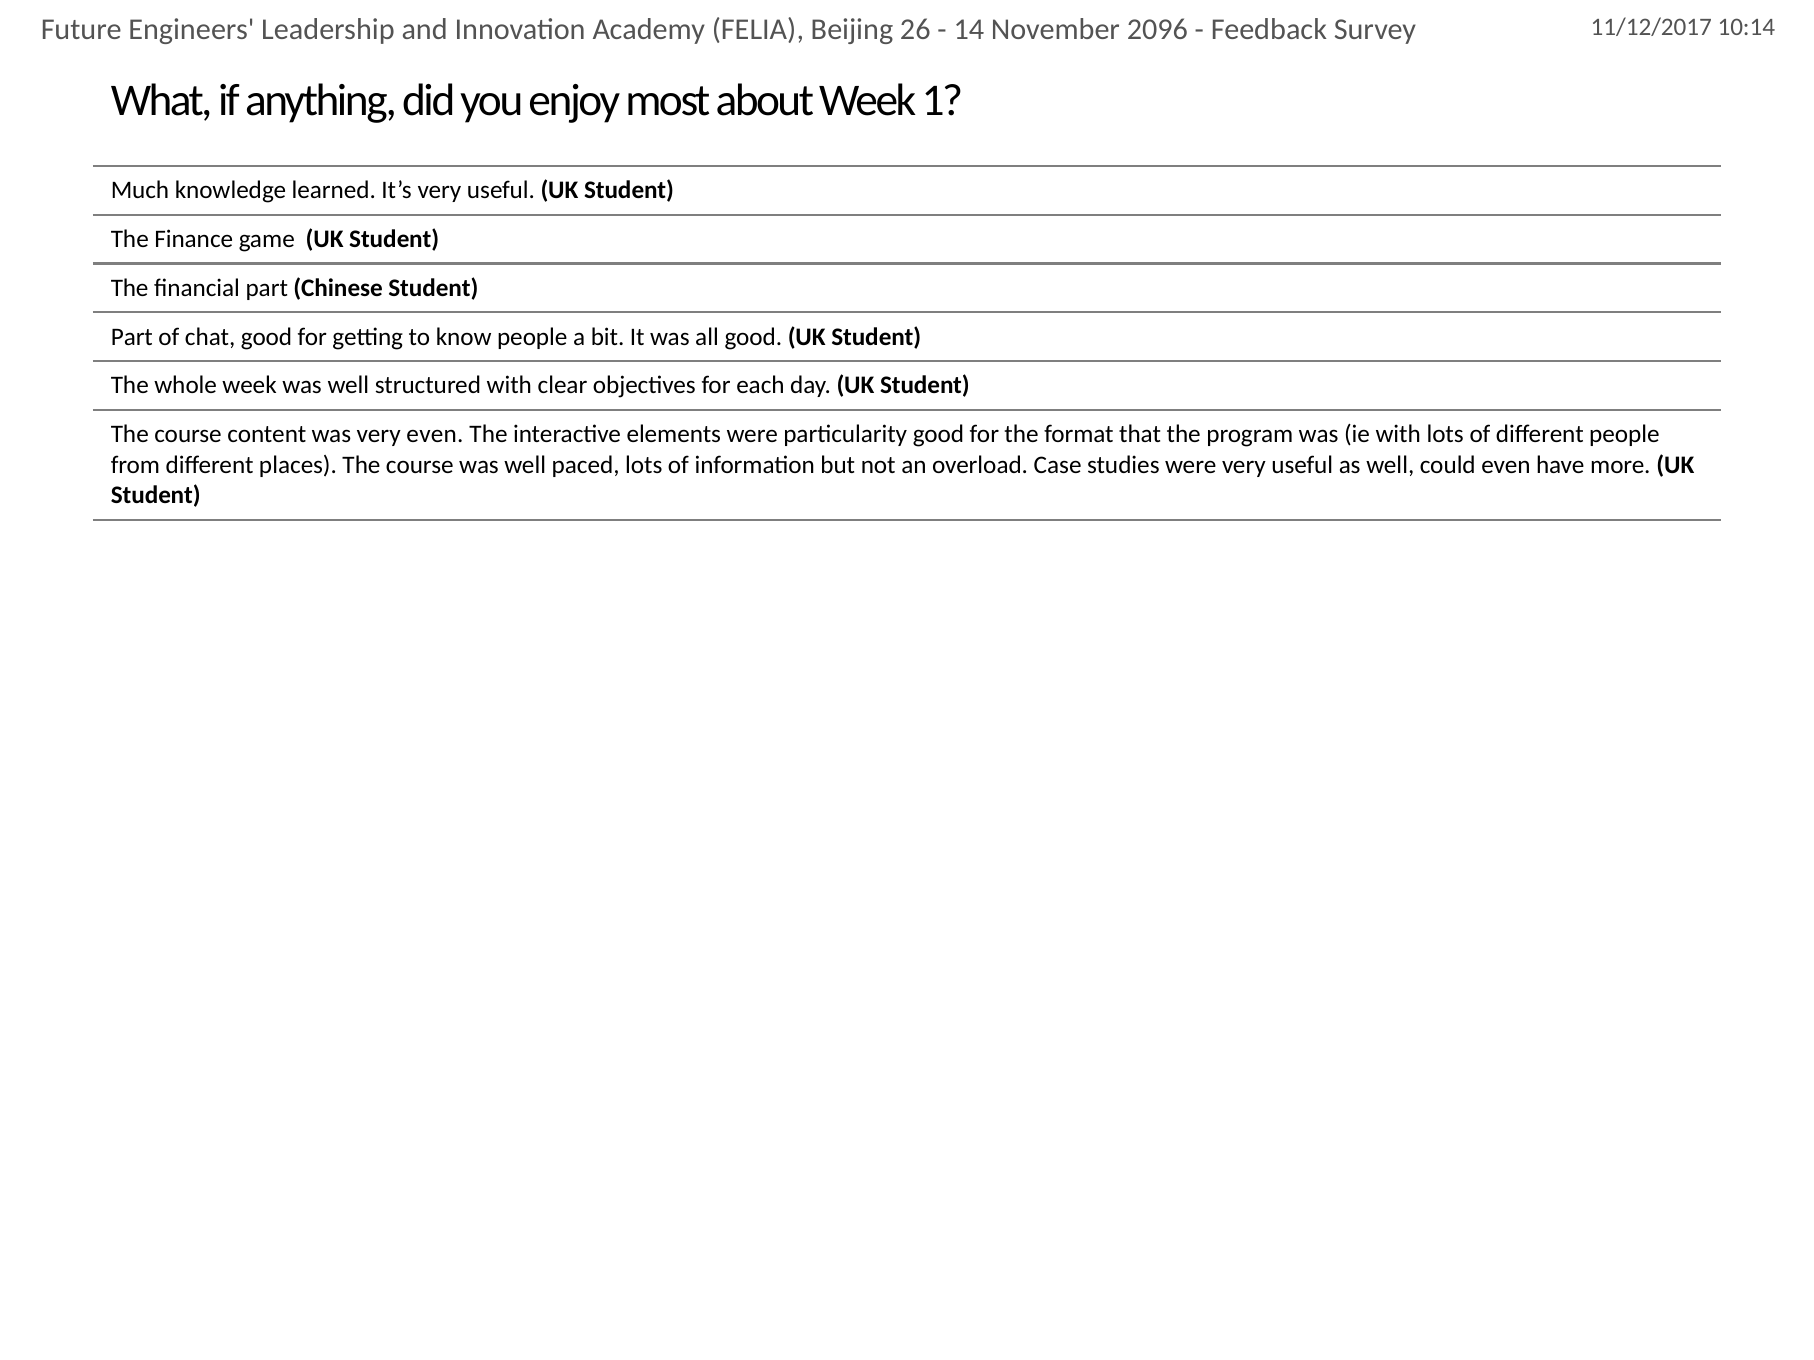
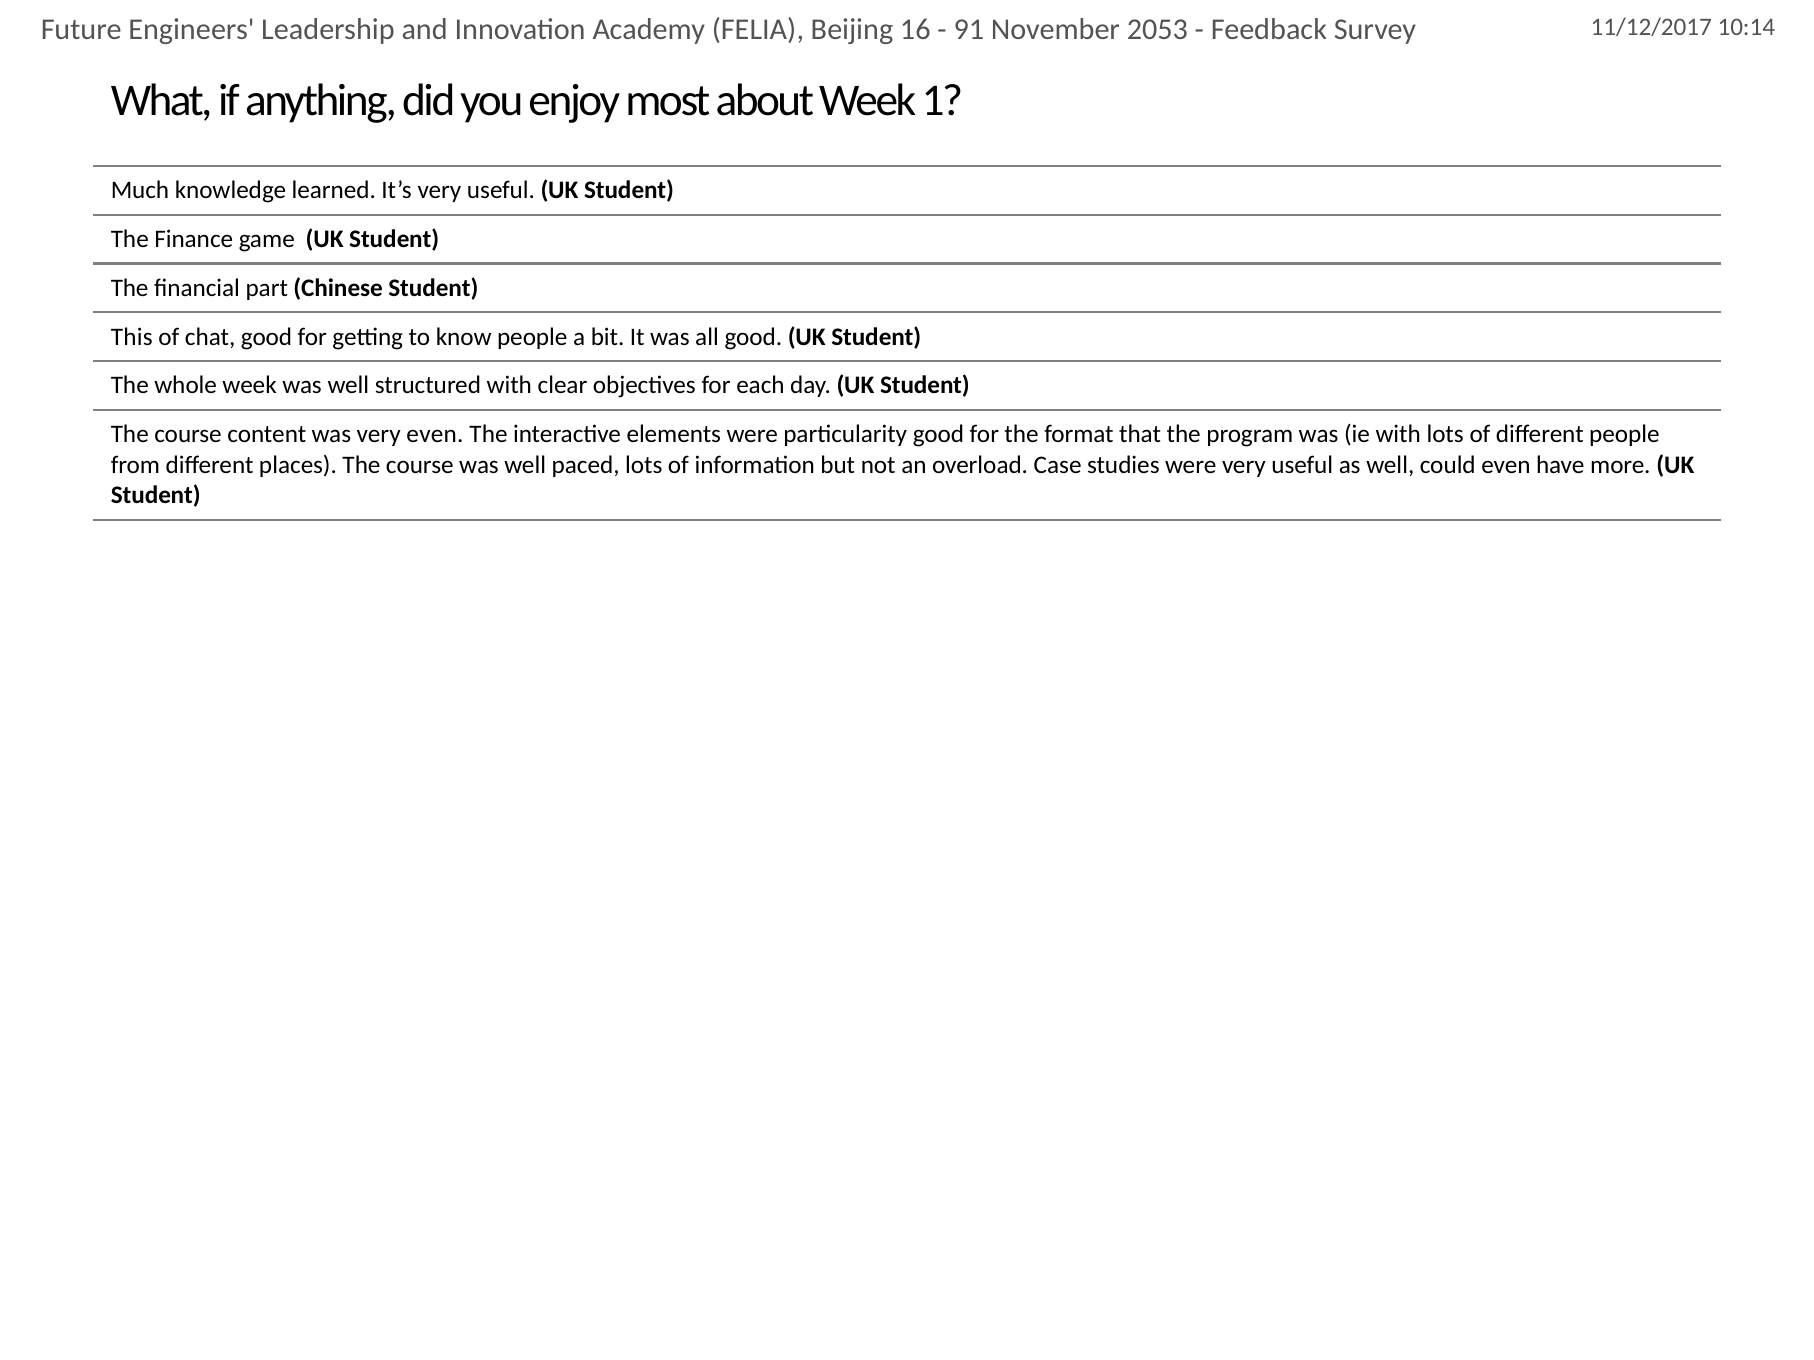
26: 26 -> 16
14: 14 -> 91
2096: 2096 -> 2053
Part at (132, 337): Part -> This
